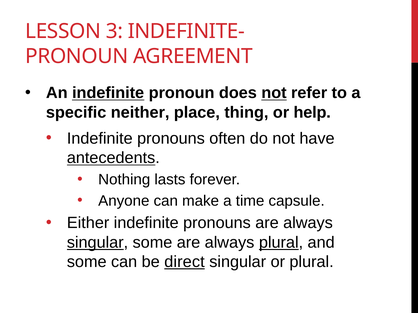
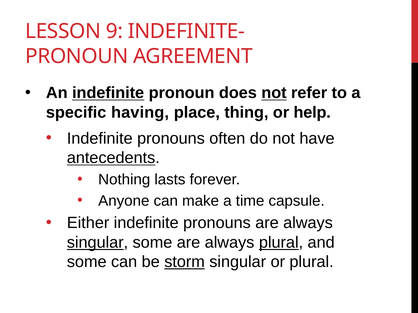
3: 3 -> 9
neither: neither -> having
direct: direct -> storm
